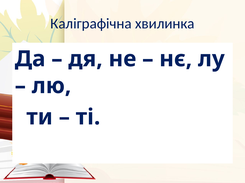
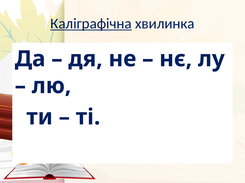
Каліграфічна underline: none -> present
